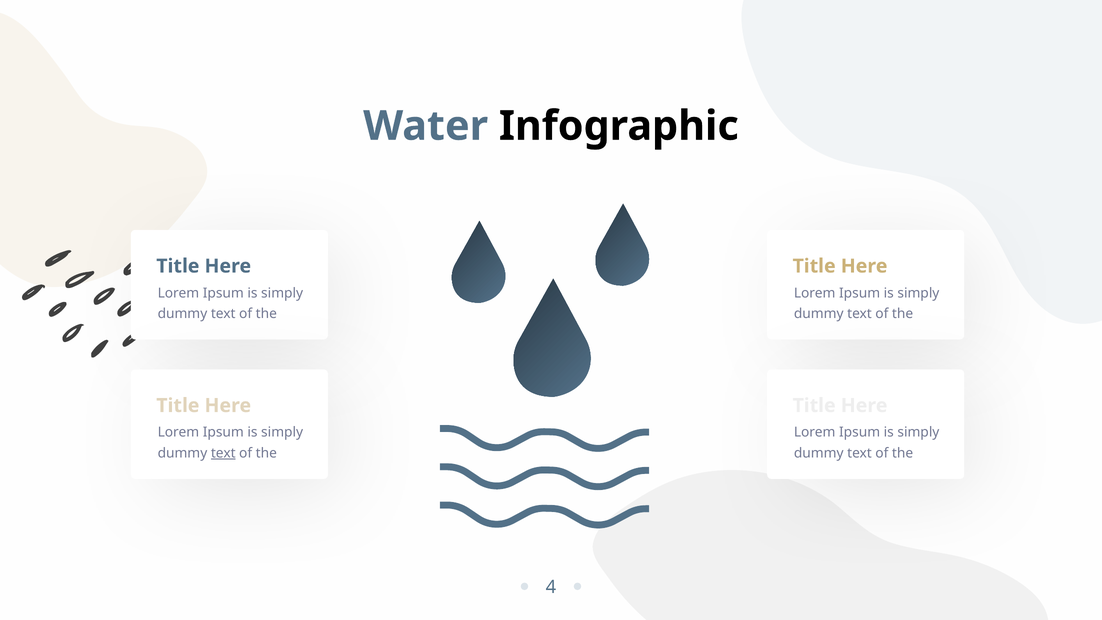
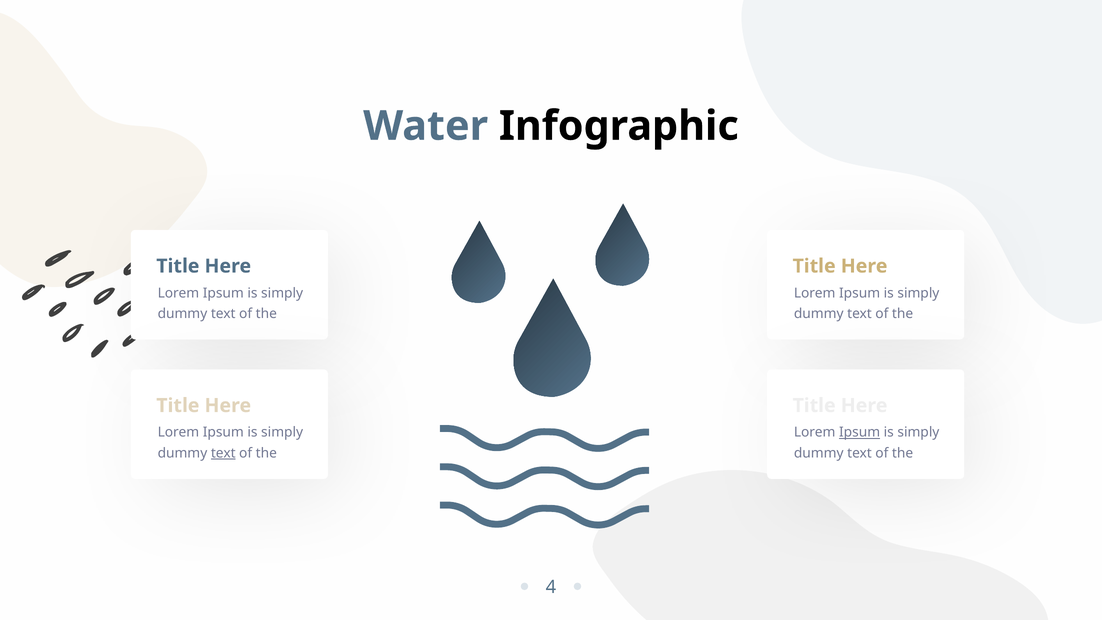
Ipsum at (860, 432) underline: none -> present
